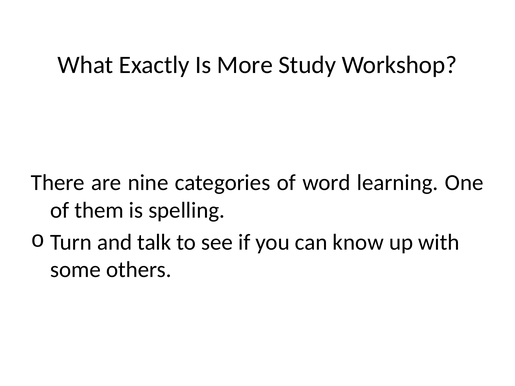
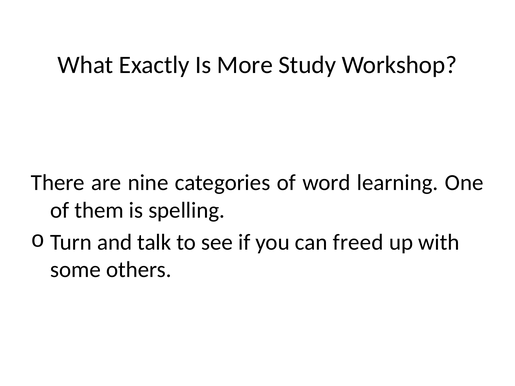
know: know -> freed
